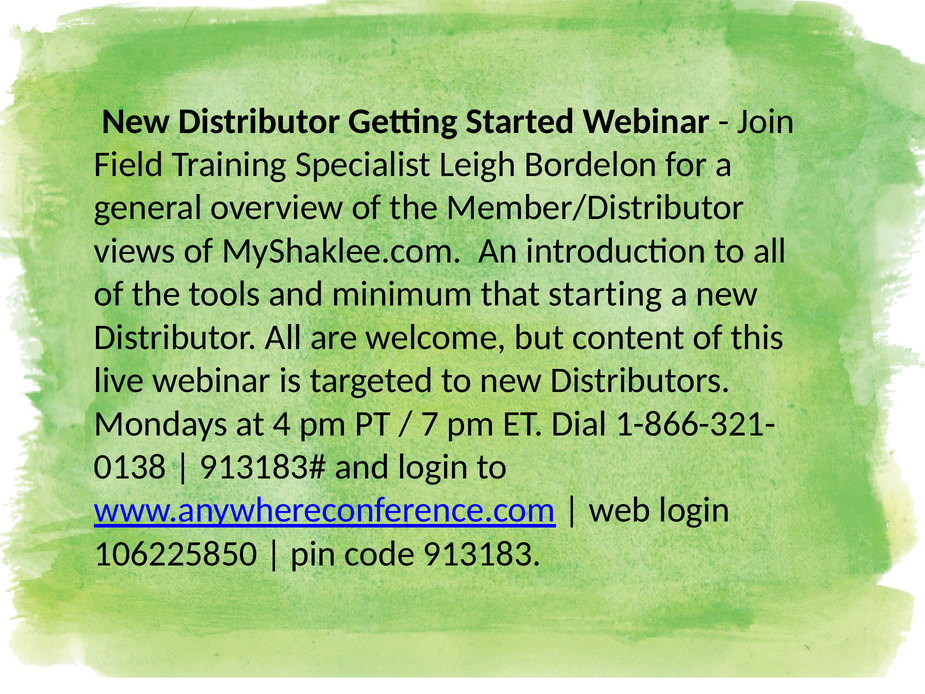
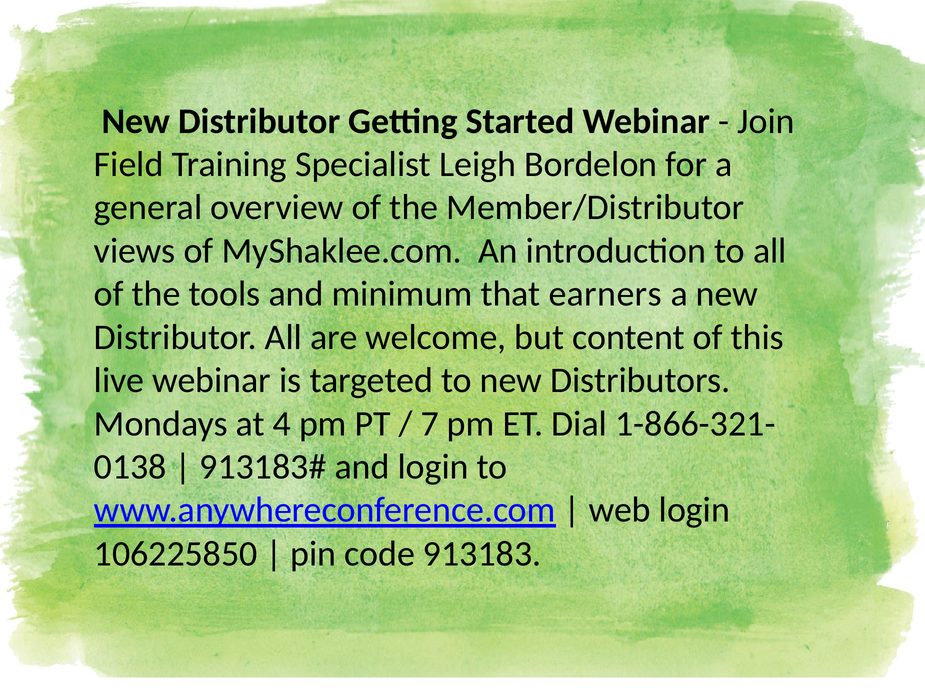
starting: starting -> earners
